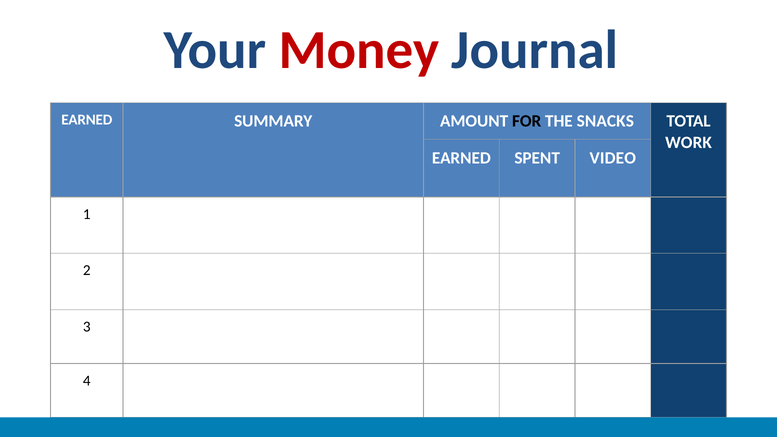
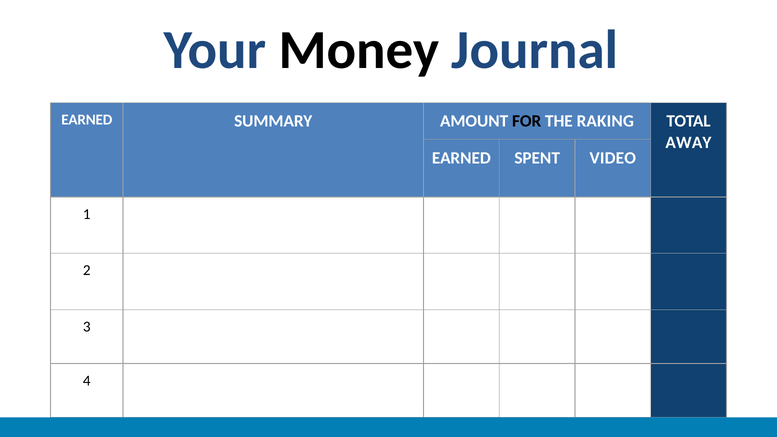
Money colour: red -> black
SNACKS: SNACKS -> RAKING
WORK: WORK -> AWAY
